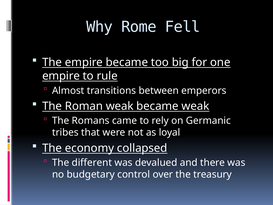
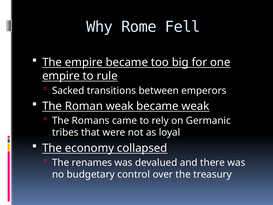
Almost: Almost -> Sacked
different: different -> renames
